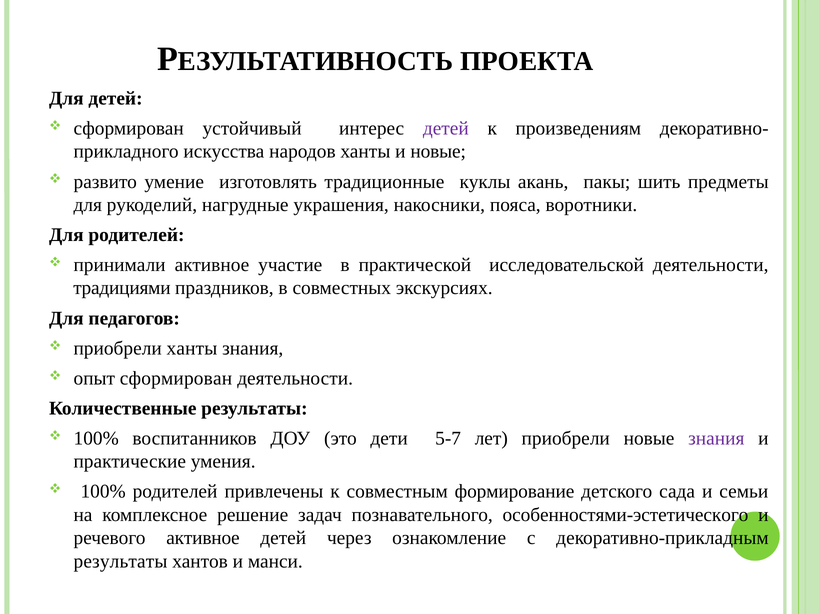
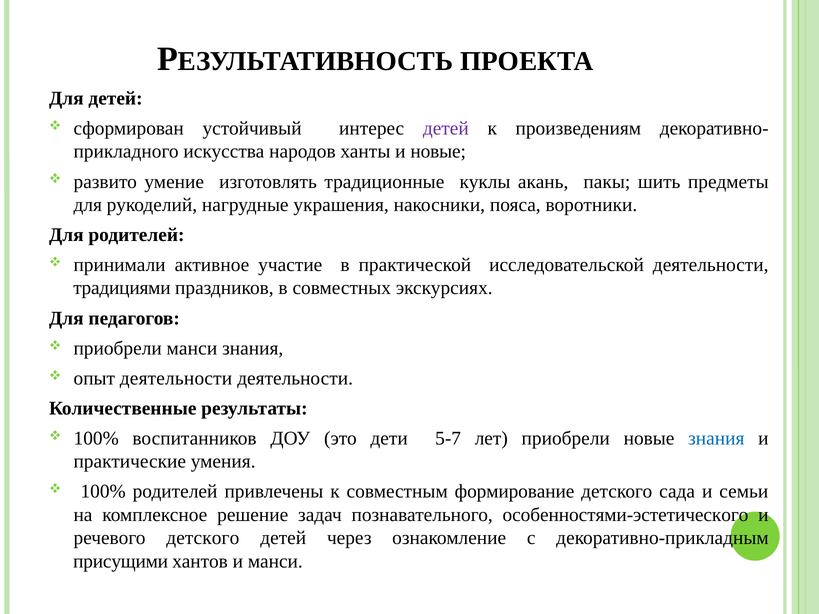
приобрели ханты: ханты -> манси
опыт сформирован: сформирован -> деятельности
знания at (716, 438) colour: purple -> blue
речевого активное: активное -> детского
результаты at (120, 561): результаты -> присущими
